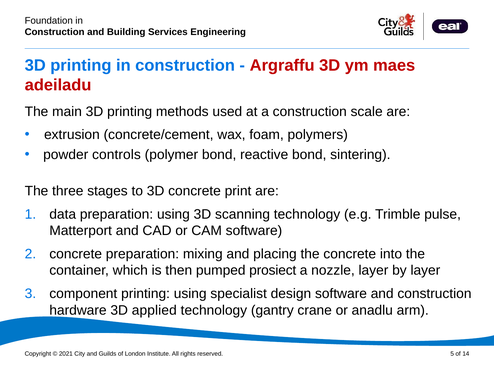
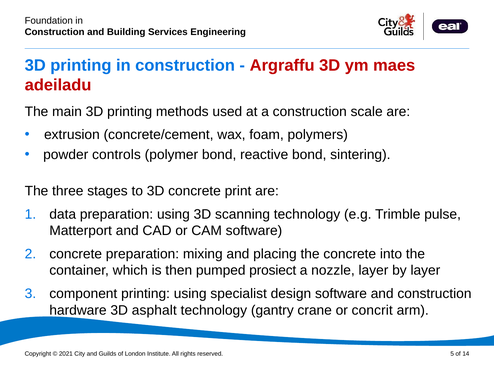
applied: applied -> asphalt
anadlu: anadlu -> concrit
